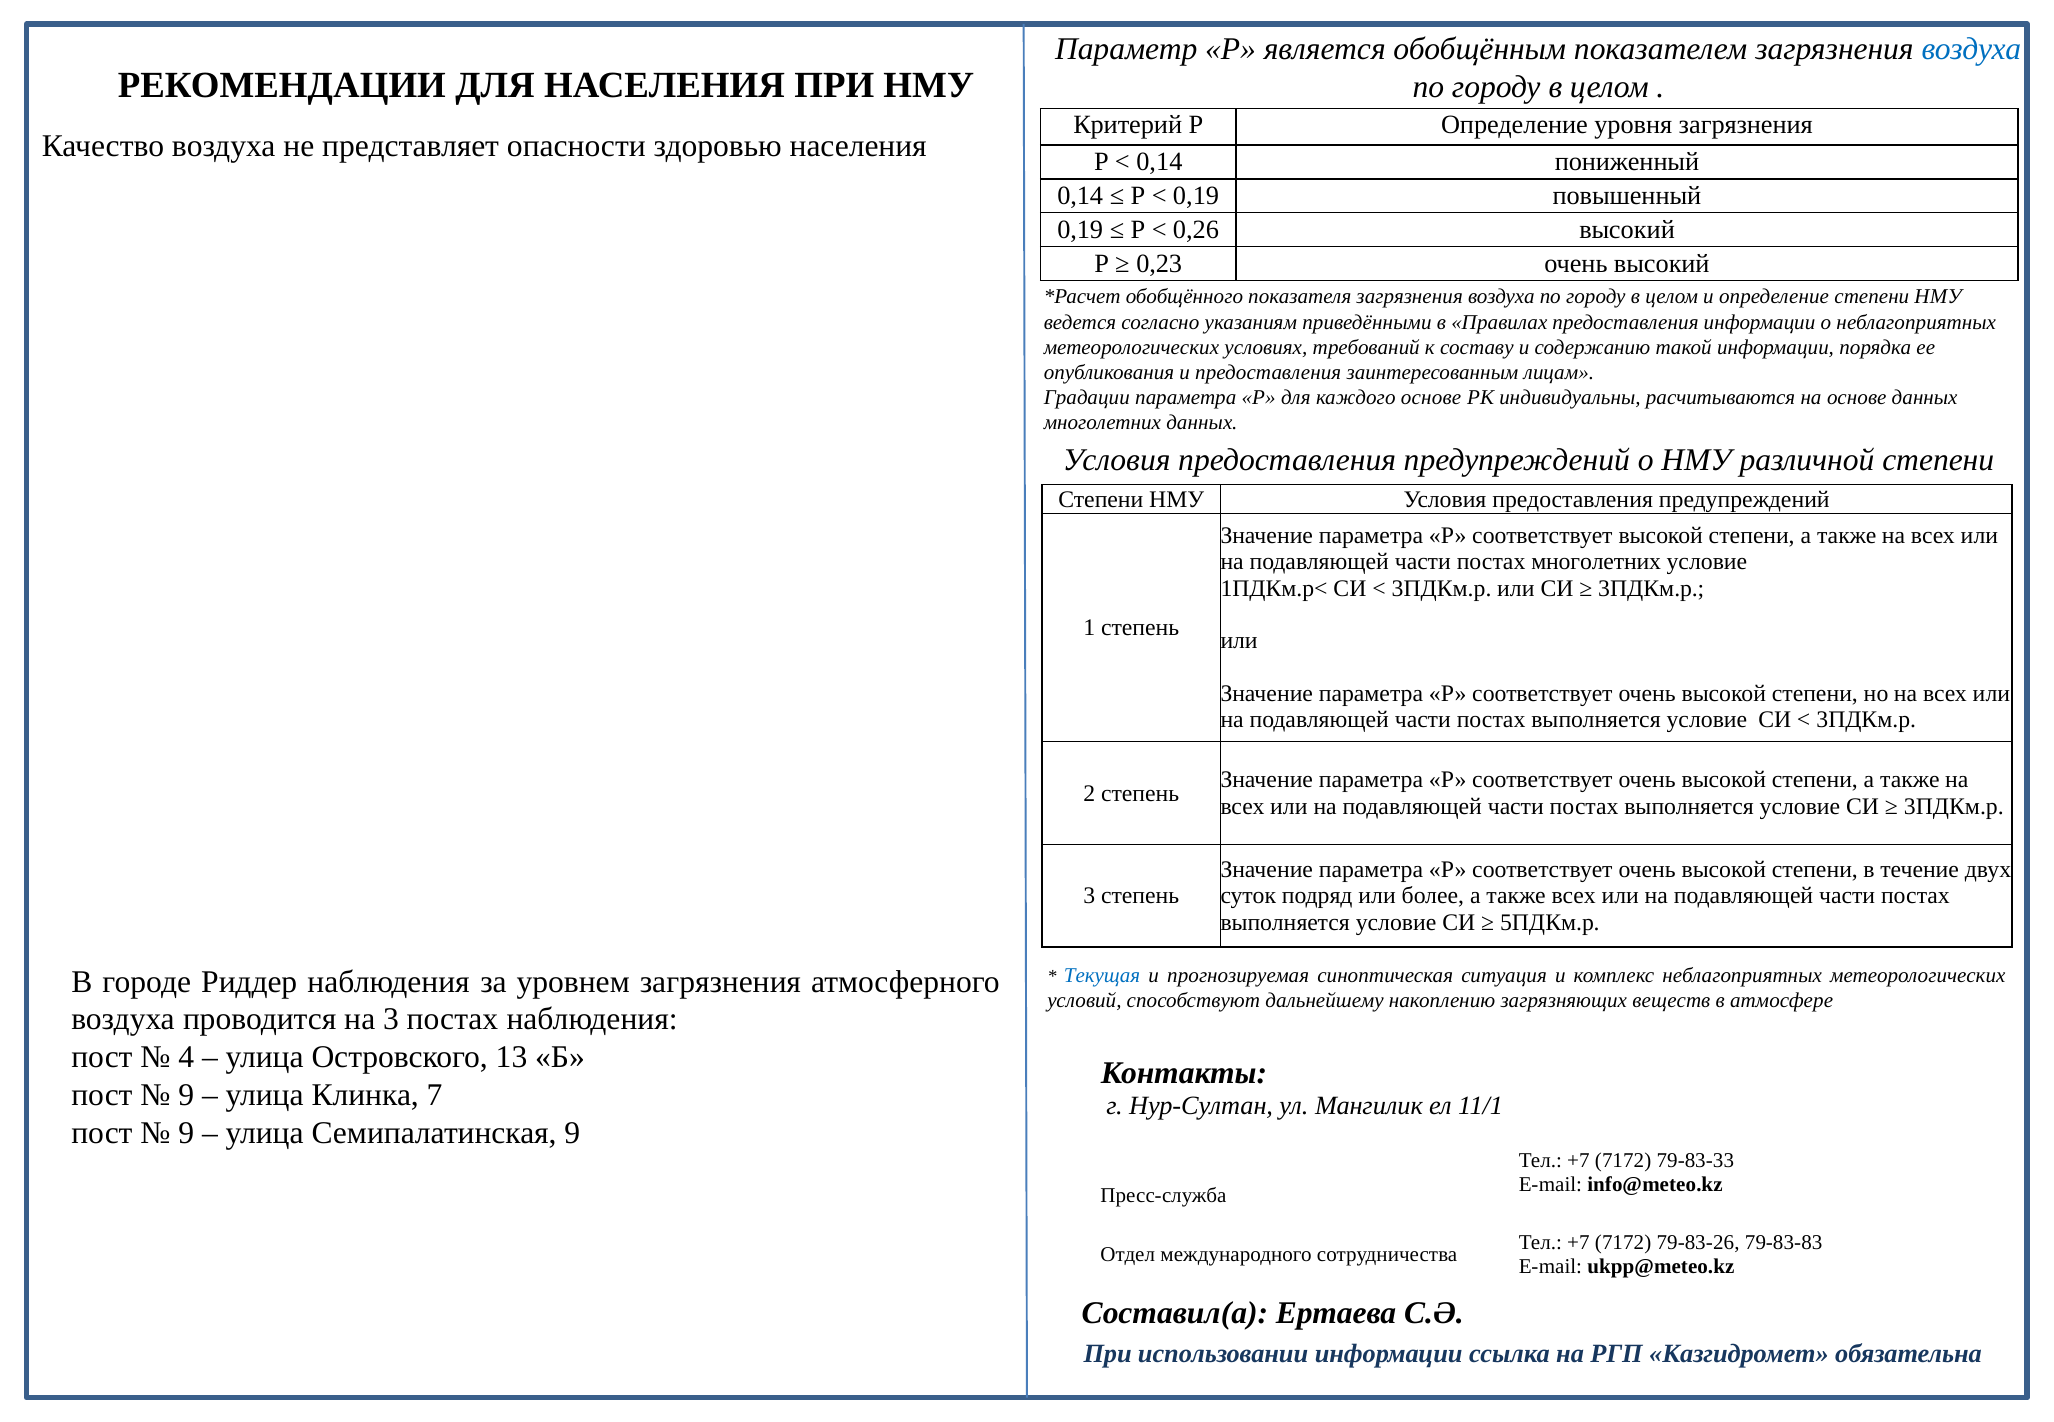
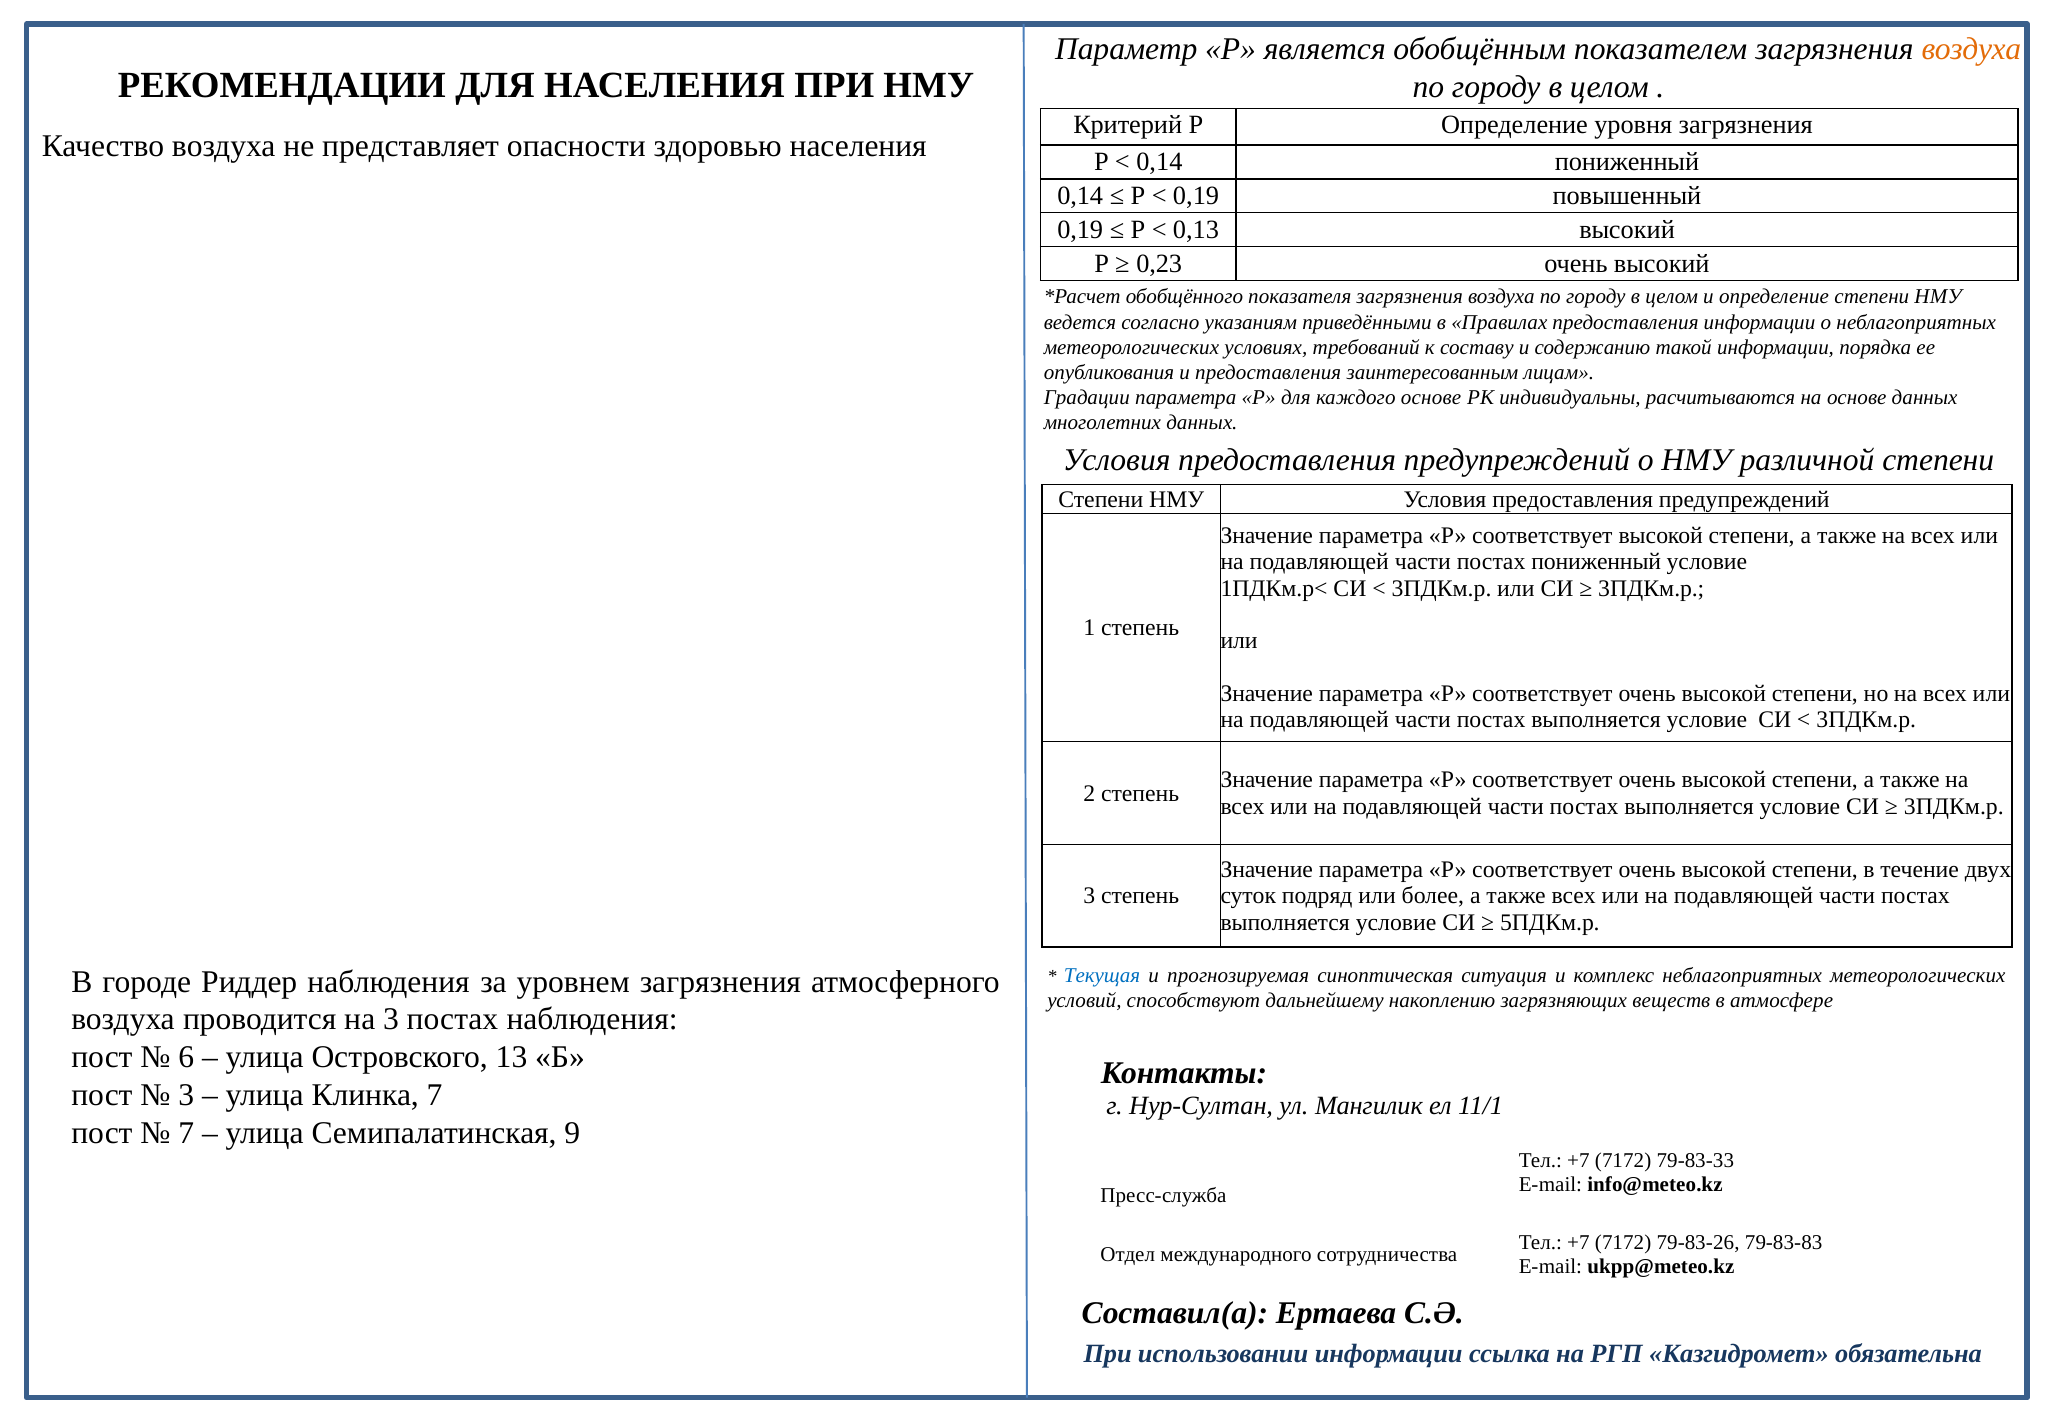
воздуха at (1971, 49) colour: blue -> orange
0,26: 0,26 -> 0,13
постах многолетних: многолетних -> пониженный
4: 4 -> 6
9 at (186, 1095): 9 -> 3
9 at (186, 1133): 9 -> 7
